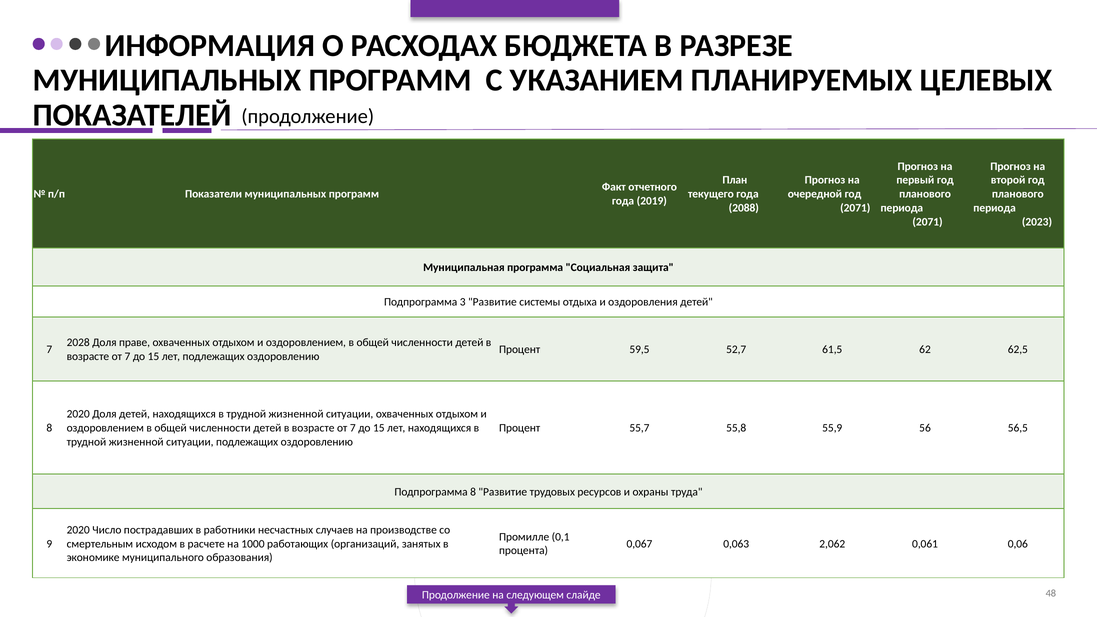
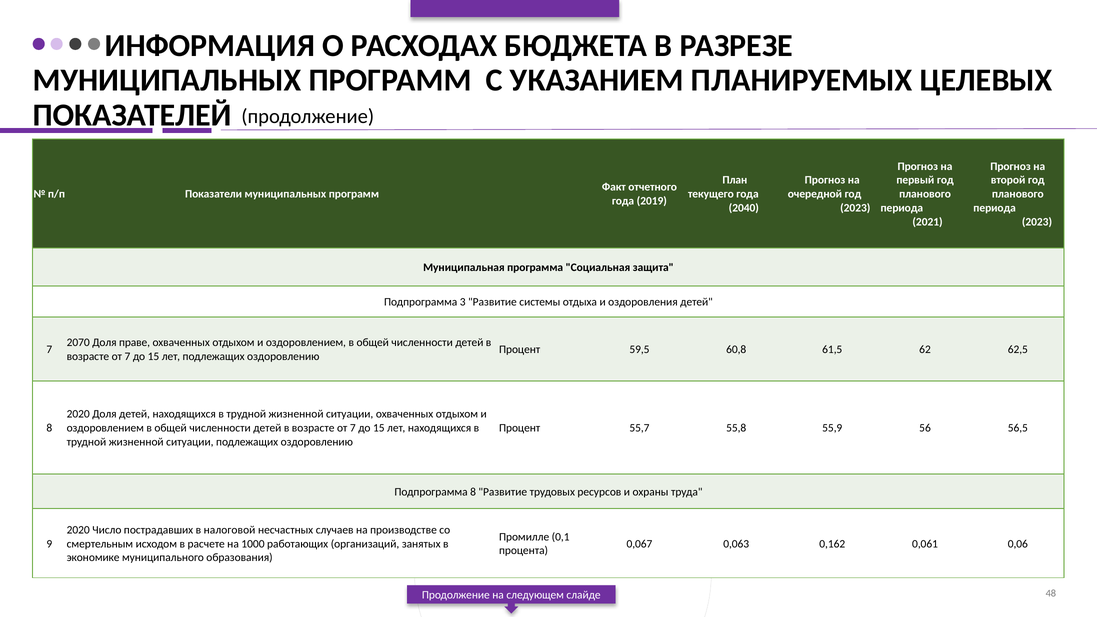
2088: 2088 -> 2040
2071 at (855, 208): 2071 -> 2023
2071 at (928, 222): 2071 -> 2021
2028: 2028 -> 2070
52,7: 52,7 -> 60,8
работники: работники -> налоговой
2,062: 2,062 -> 0,162
